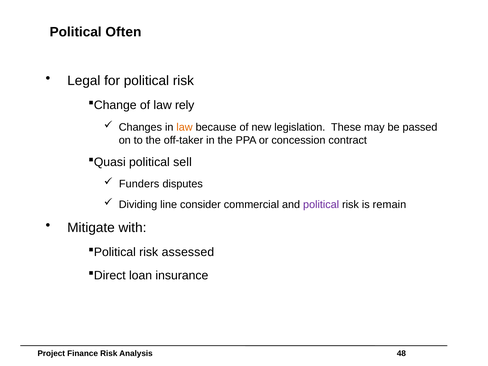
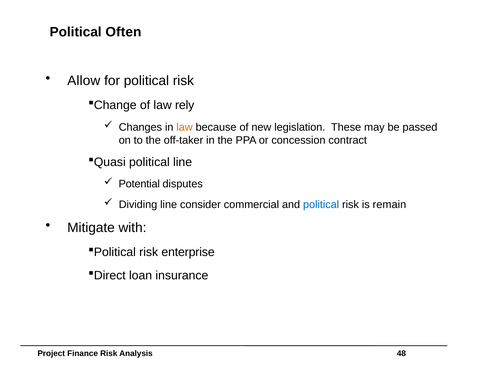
Legal: Legal -> Allow
political sell: sell -> line
Funders: Funders -> Potential
political at (321, 205) colour: purple -> blue
assessed: assessed -> enterprise
